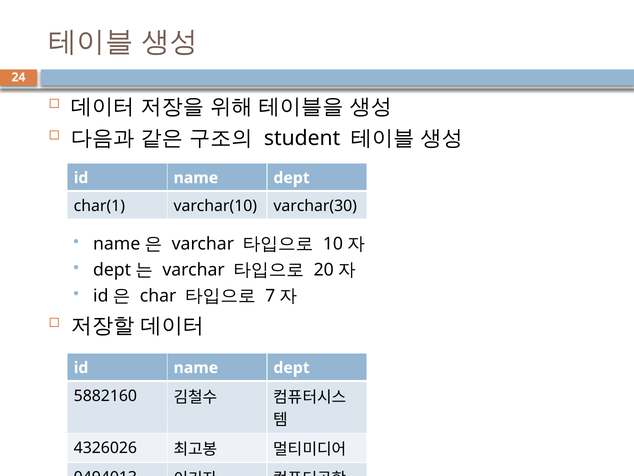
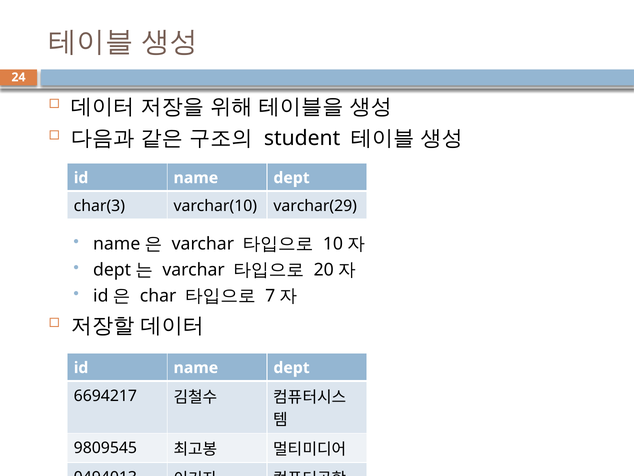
char(1: char(1 -> char(3
varchar(30: varchar(30 -> varchar(29
5882160: 5882160 -> 6694217
4326026: 4326026 -> 9809545
